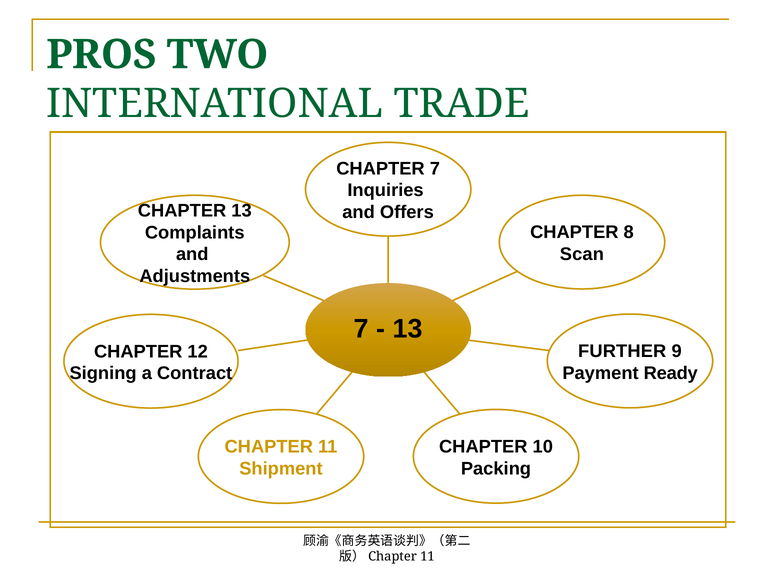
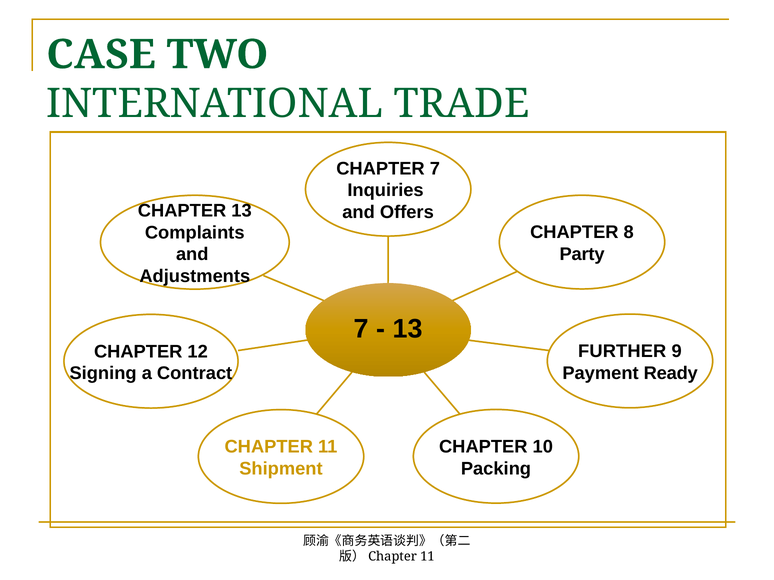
PROS: PROS -> CASE
Scan: Scan -> Party
